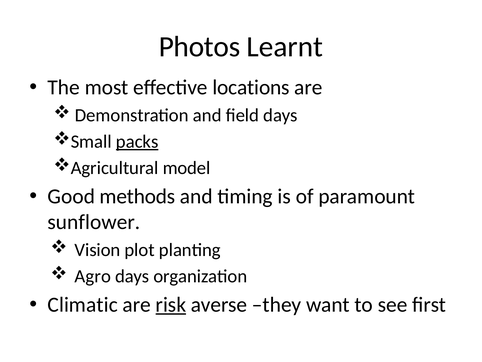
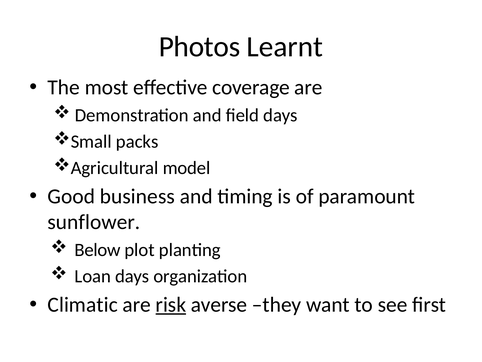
locations: locations -> coverage
packs underline: present -> none
methods: methods -> business
Vision: Vision -> Below
Agro: Agro -> Loan
